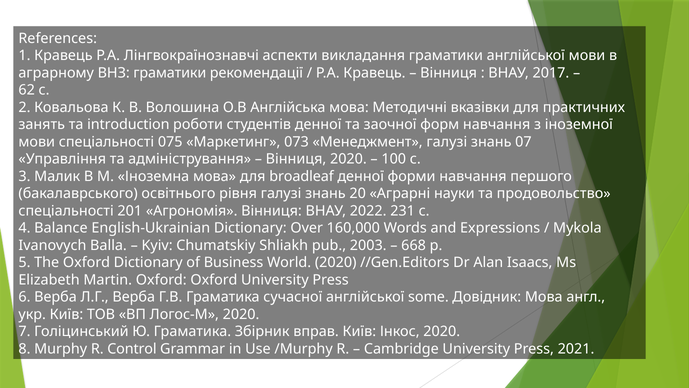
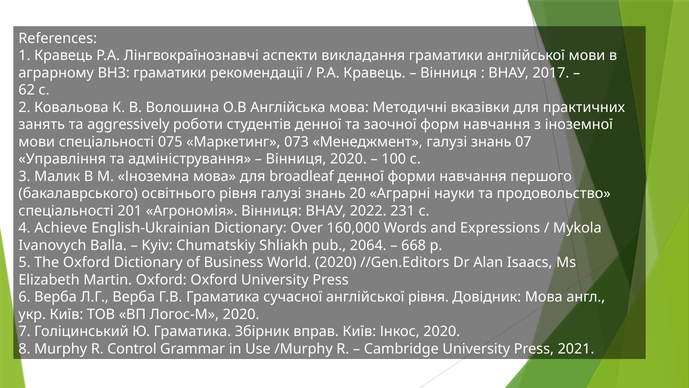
introduction: introduction -> aggressively
Balance: Balance -> Achieve
2003: 2003 -> 2064
англійської some: some -> рівня
